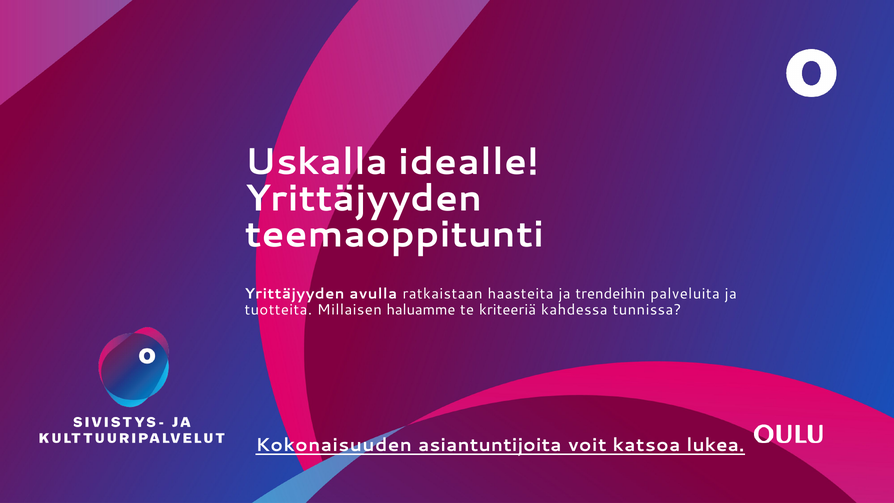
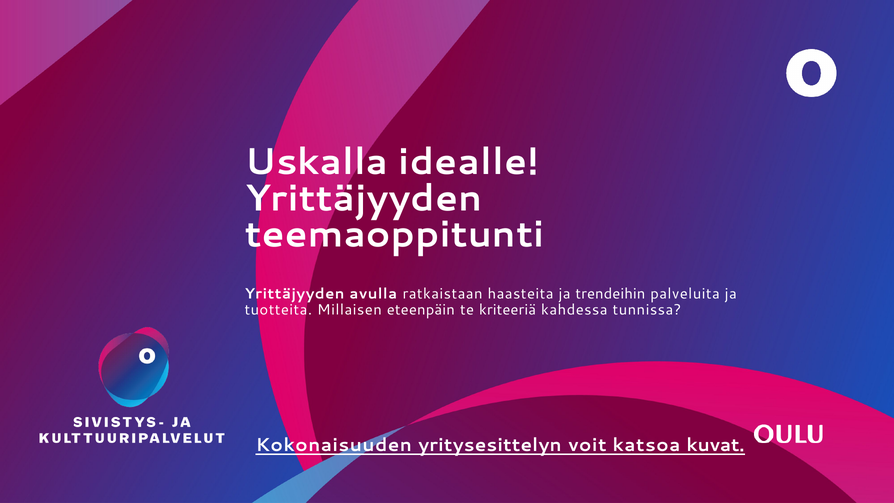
haluamme: haluamme -> eteenpäin
asiantuntijoita: asiantuntijoita -> yritysesittelyn
lukea: lukea -> kuvat
